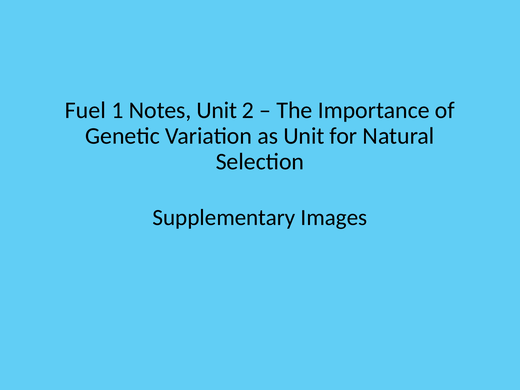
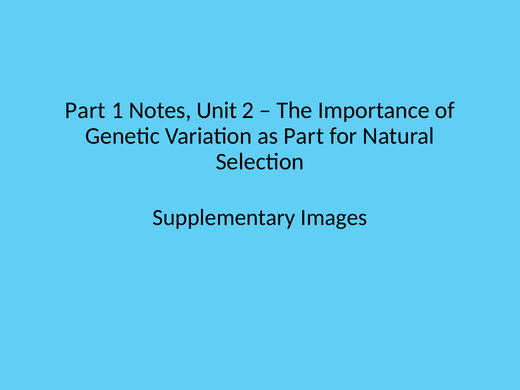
Fuel at (85, 110): Fuel -> Part
as Unit: Unit -> Part
